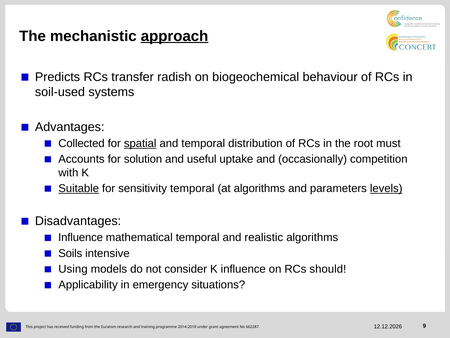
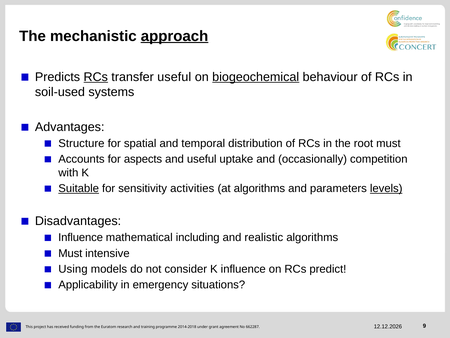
RCs at (96, 77) underline: none -> present
transfer radish: radish -> useful
biogeochemical underline: none -> present
Collected: Collected -> Structure
spatial underline: present -> none
solution: solution -> aspects
sensitivity temporal: temporal -> activities
mathematical temporal: temporal -> including
Soils at (70, 253): Soils -> Must
should: should -> predict
